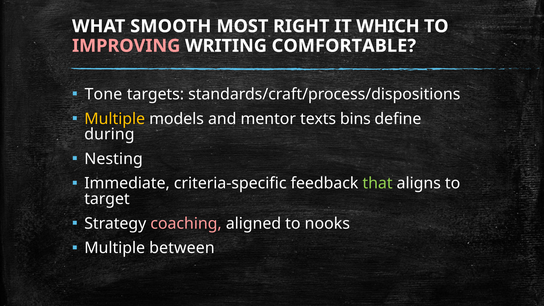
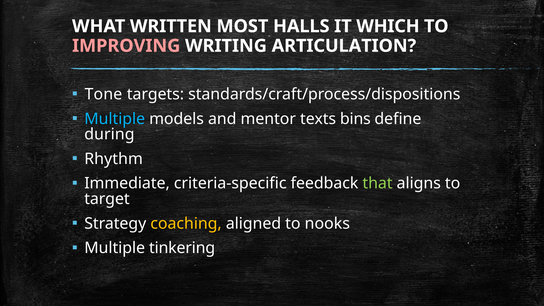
SMOOTH: SMOOTH -> WRITTEN
RIGHT: RIGHT -> HALLS
COMFORTABLE: COMFORTABLE -> ARTICULATION
Multiple at (115, 119) colour: yellow -> light blue
Nesting: Nesting -> Rhythm
coaching colour: pink -> yellow
between: between -> tinkering
